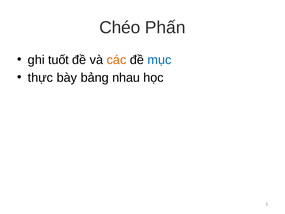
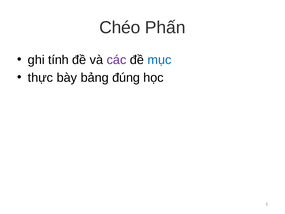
tuốt: tuốt -> tính
các colour: orange -> purple
nhau: nhau -> đúng
